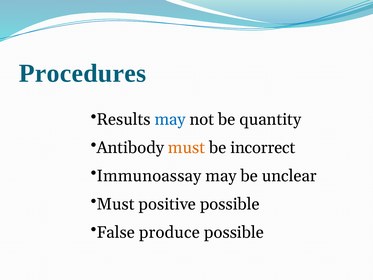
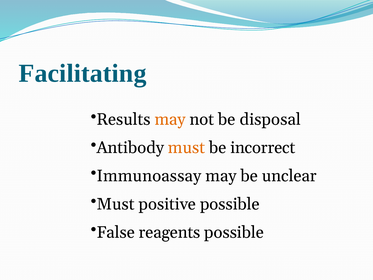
Procedures: Procedures -> Facilitating
may at (170, 119) colour: blue -> orange
quantity: quantity -> disposal
produce: produce -> reagents
